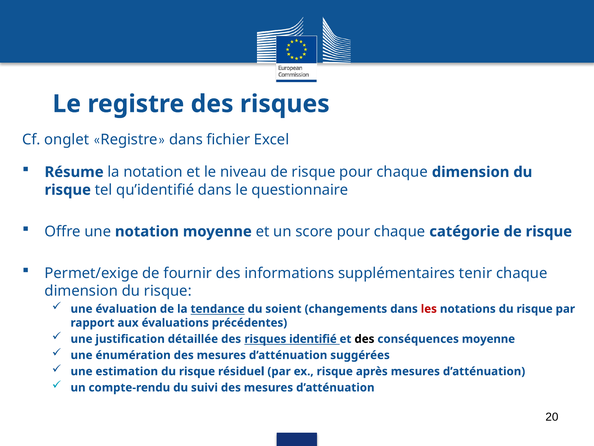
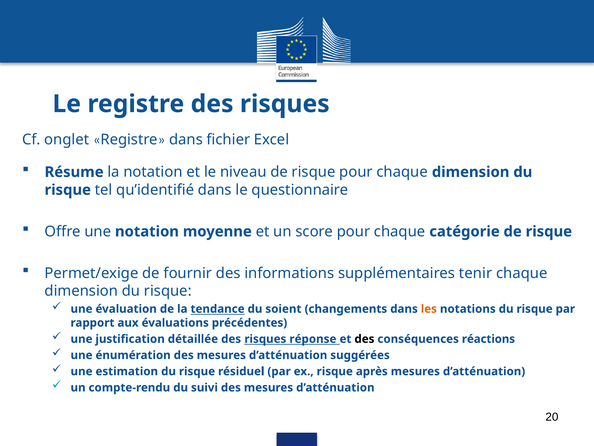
les colour: red -> orange
identifié: identifié -> réponse
conséquences moyenne: moyenne -> réactions
